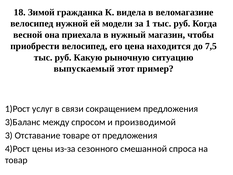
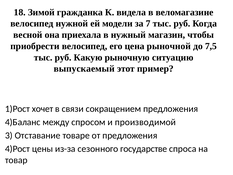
1: 1 -> 7
находится: находится -> рыночной
услуг: услуг -> хочет
3)Баланс: 3)Баланс -> 4)Баланс
смешанной: смешанной -> государстве
